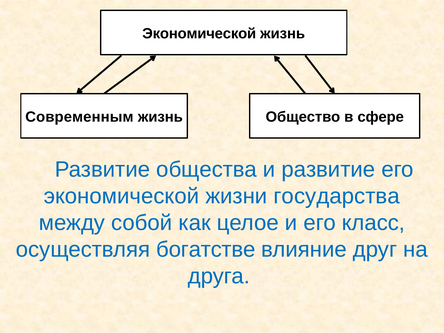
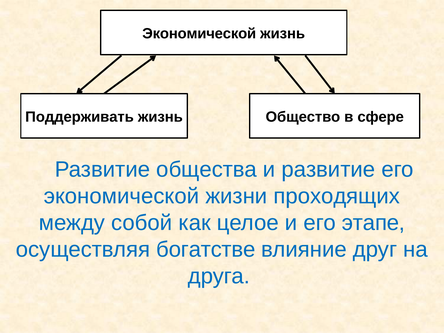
Современным: Современным -> Поддерживать
государства: государства -> проходящих
класс: класс -> этапе
